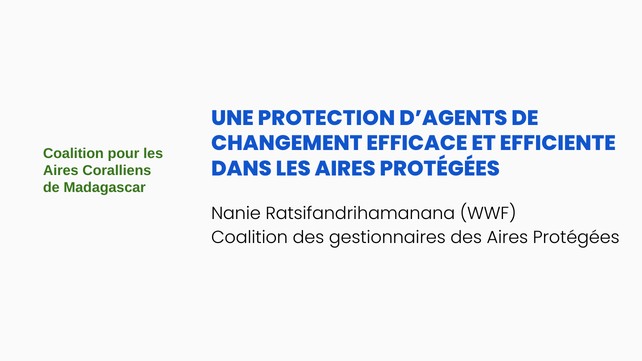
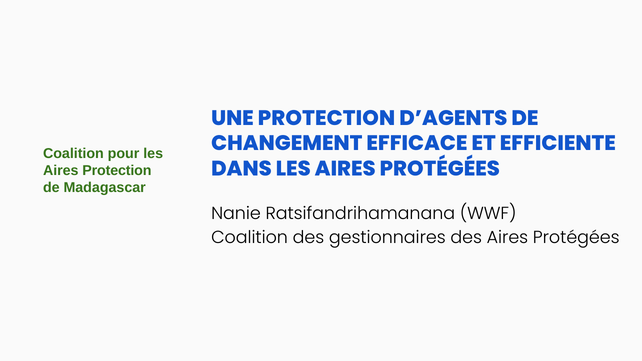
Aires Coralliens: Coralliens -> Protection
